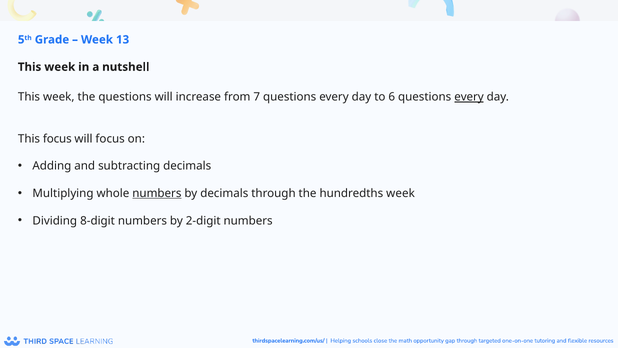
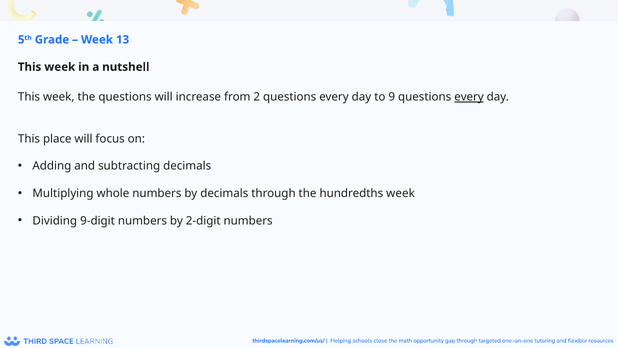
7: 7 -> 2
6: 6 -> 9
This focus: focus -> place
numbers at (157, 193) underline: present -> none
8-digit: 8-digit -> 9-digit
